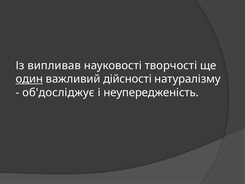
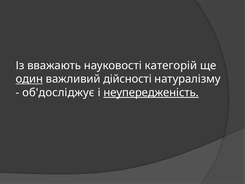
випливав: випливав -> вважають
творчості: творчості -> категорій
неупередженість underline: none -> present
